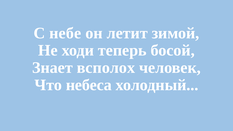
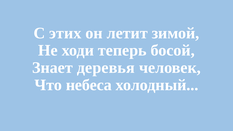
небе: небе -> этих
всполох: всполох -> деревья
